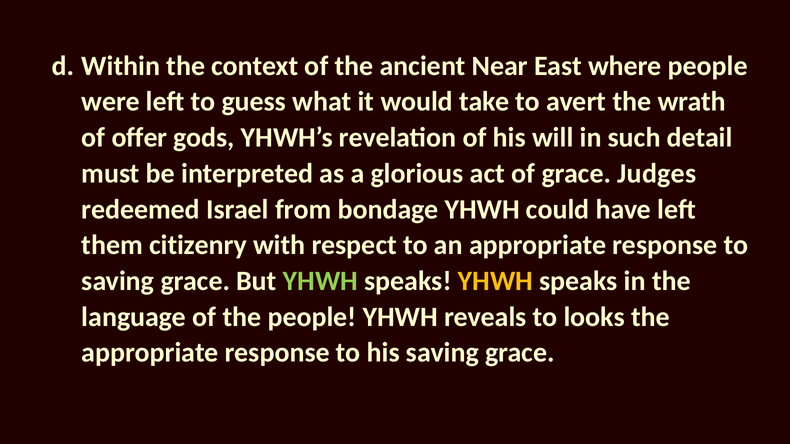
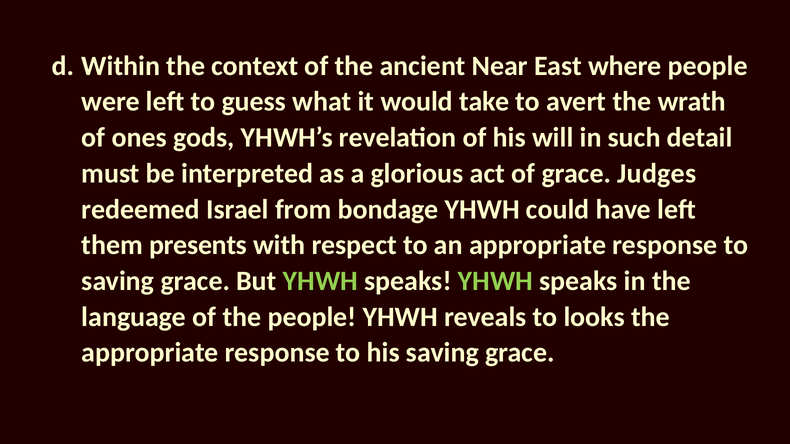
offer: offer -> ones
citizenry: citizenry -> presents
YHWH at (495, 281) colour: yellow -> light green
